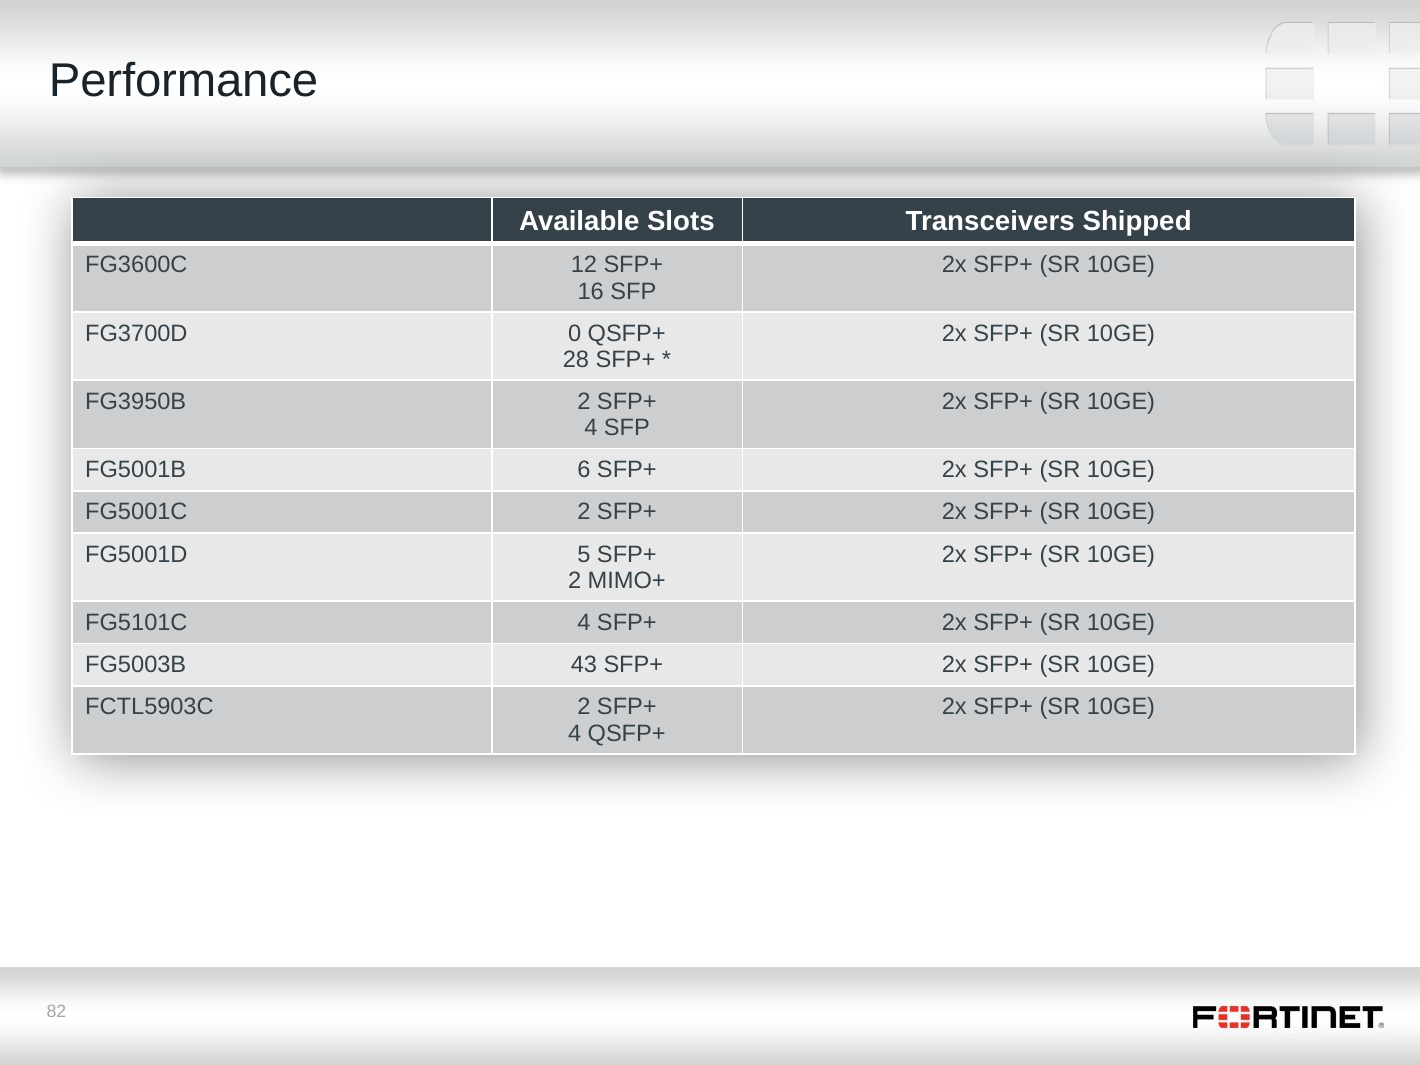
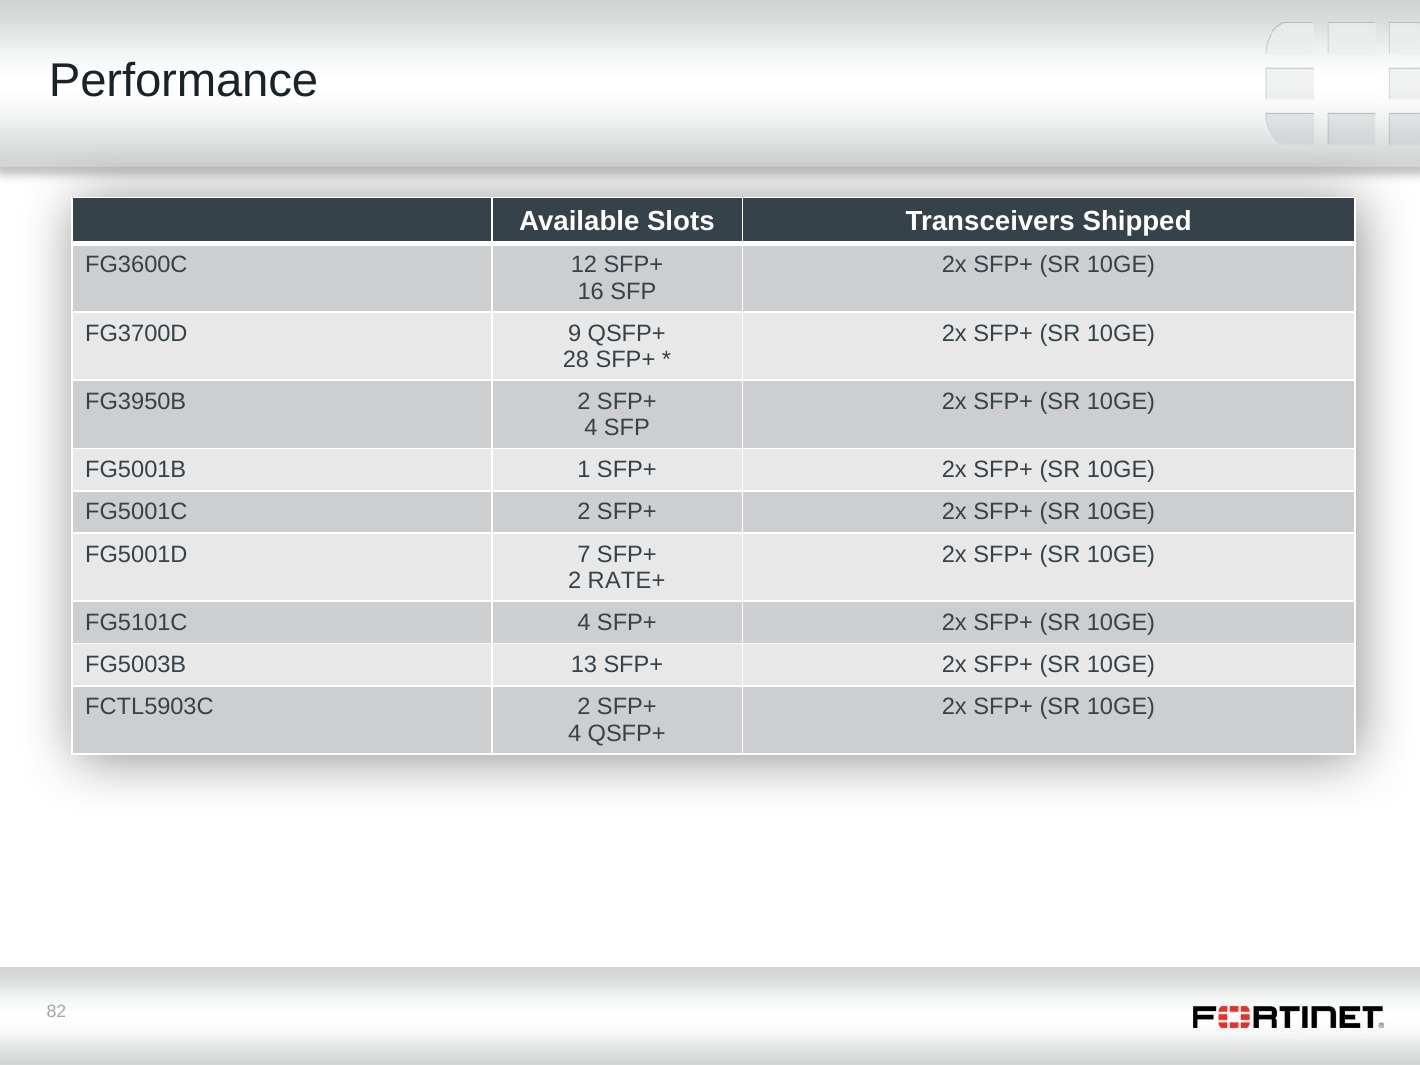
0: 0 -> 9
6: 6 -> 1
5: 5 -> 7
MIMO+: MIMO+ -> RATE+
43: 43 -> 13
